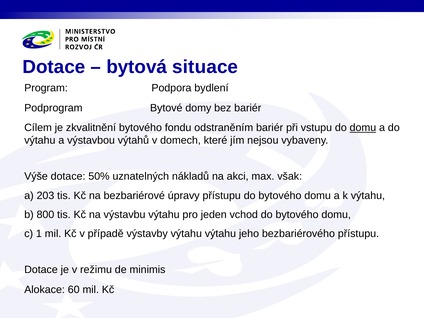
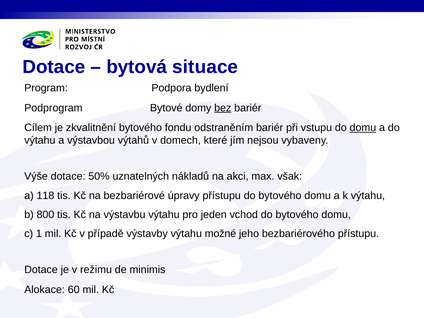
bez underline: none -> present
203: 203 -> 118
výtahu výtahu: výtahu -> možné
